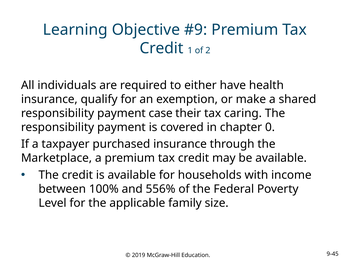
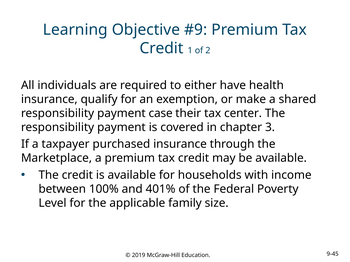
caring: caring -> center
0: 0 -> 3
556%: 556% -> 401%
